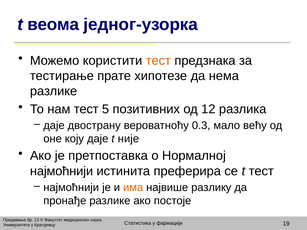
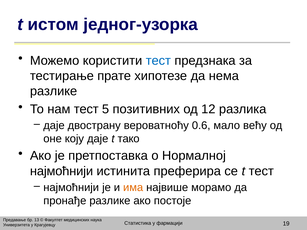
веома: веома -> истом
тест at (158, 61) colour: orange -> blue
0.3: 0.3 -> 0.6
није: није -> тако
разлику: разлику -> морамо
